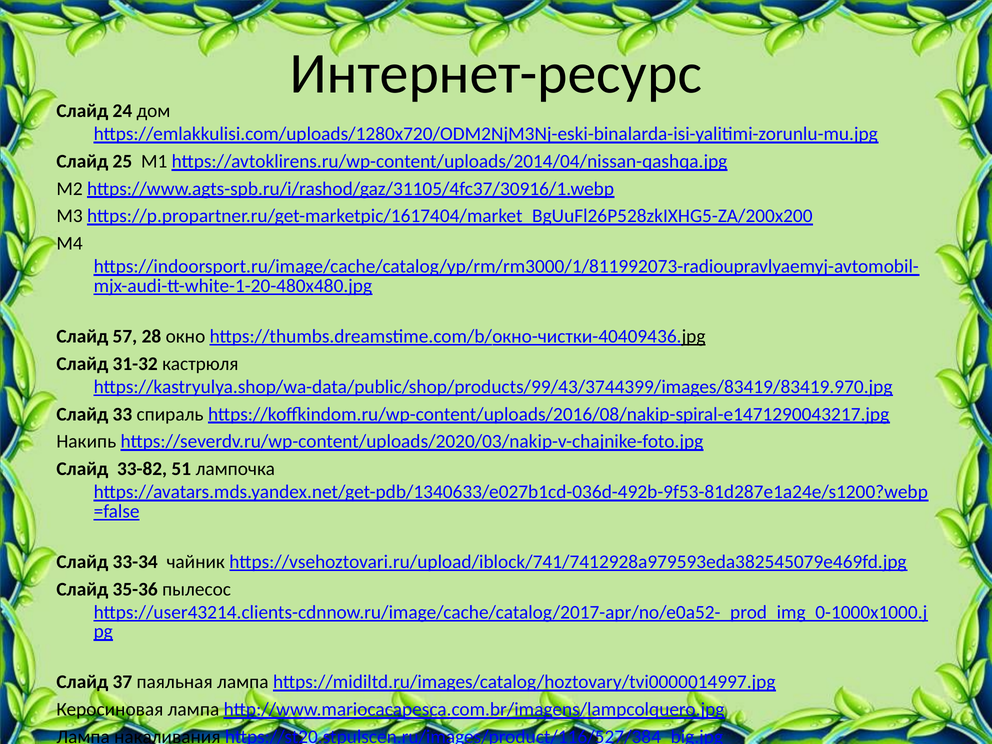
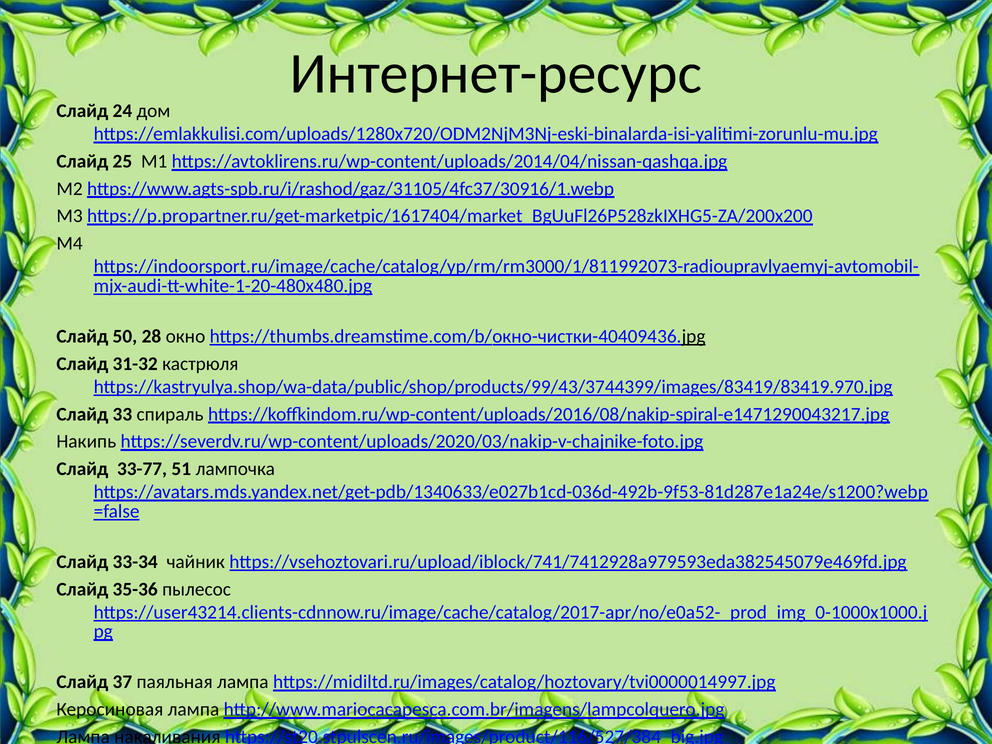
57: 57 -> 50
33-82: 33-82 -> 33-77
